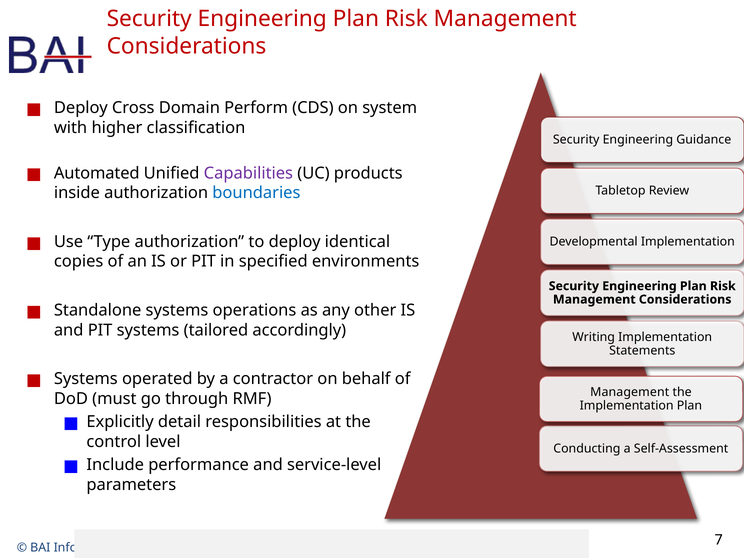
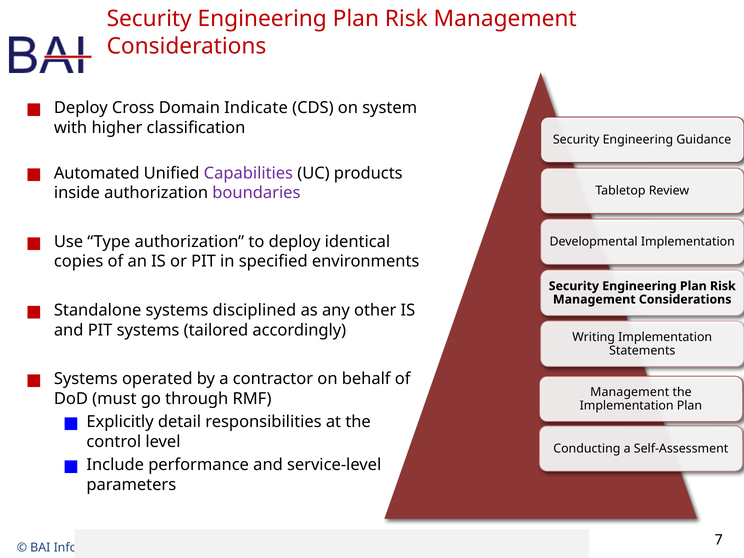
Perform: Perform -> Indicate
boundaries colour: blue -> purple
operations: operations -> disciplined
